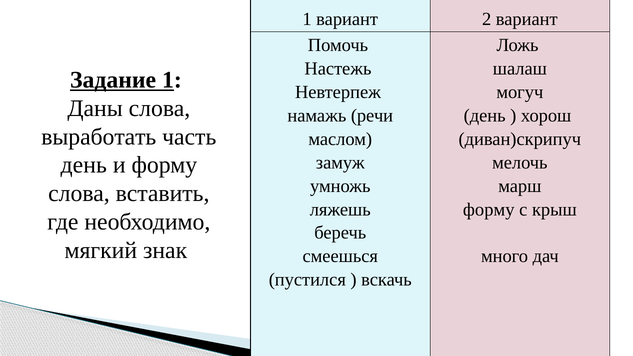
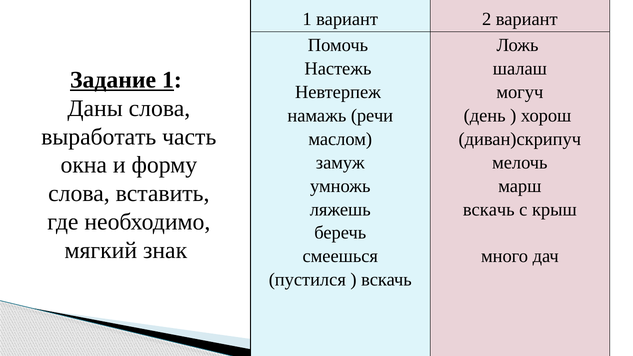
день at (84, 165): день -> окна
форму at (489, 209): форму -> вскачь
